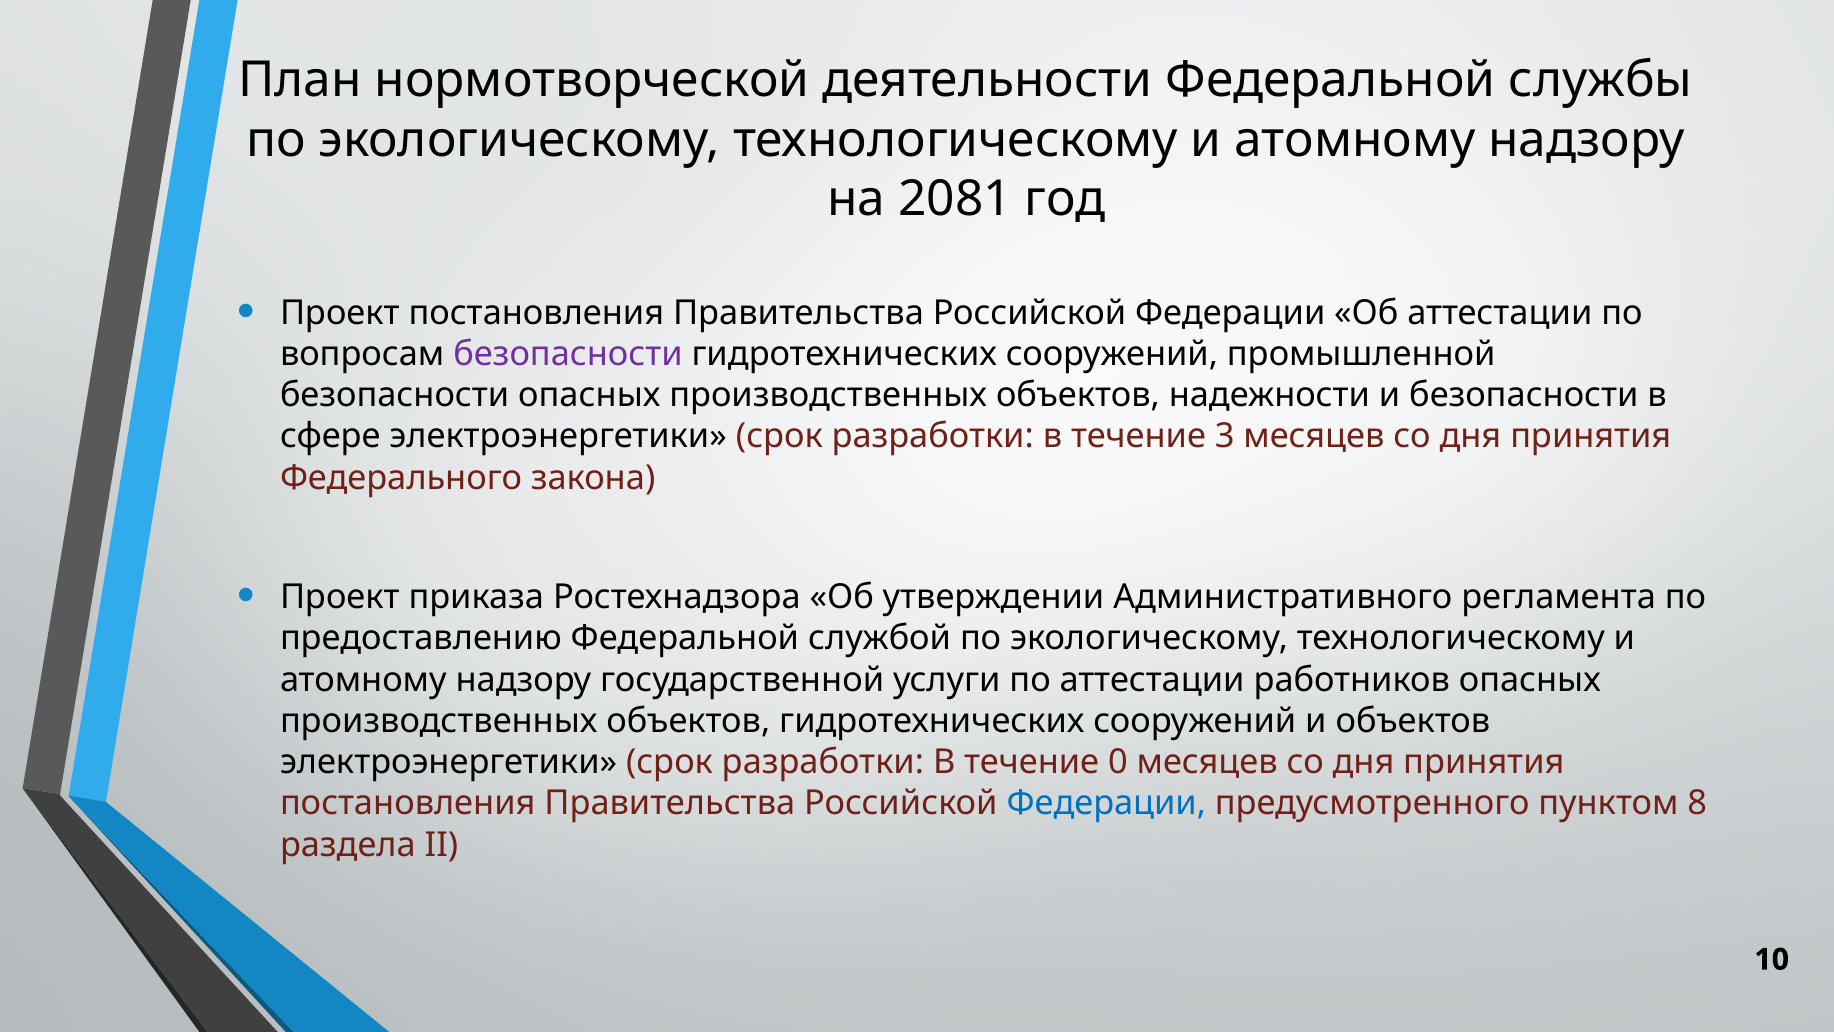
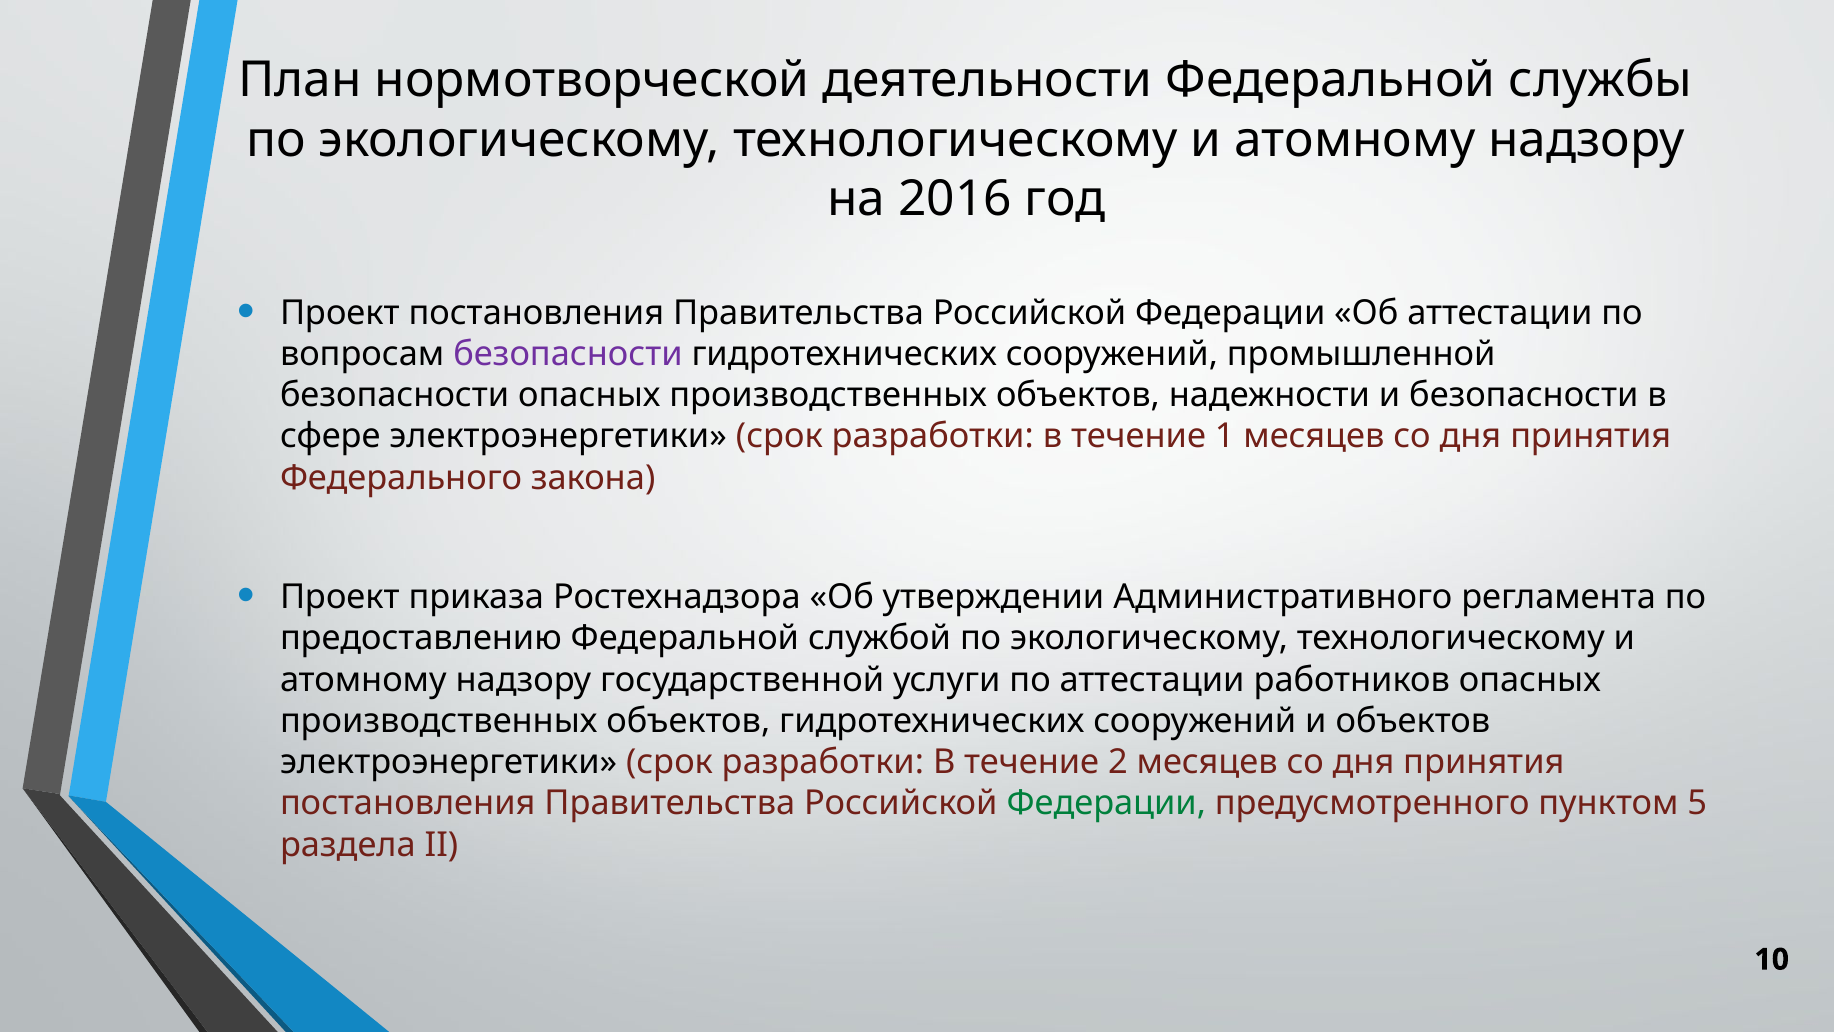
2081: 2081 -> 2016
3: 3 -> 1
0: 0 -> 2
Федерации at (1106, 803) colour: blue -> green
8: 8 -> 5
